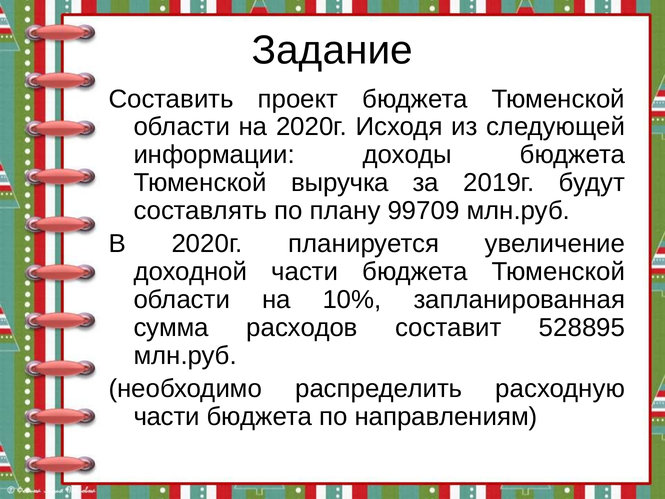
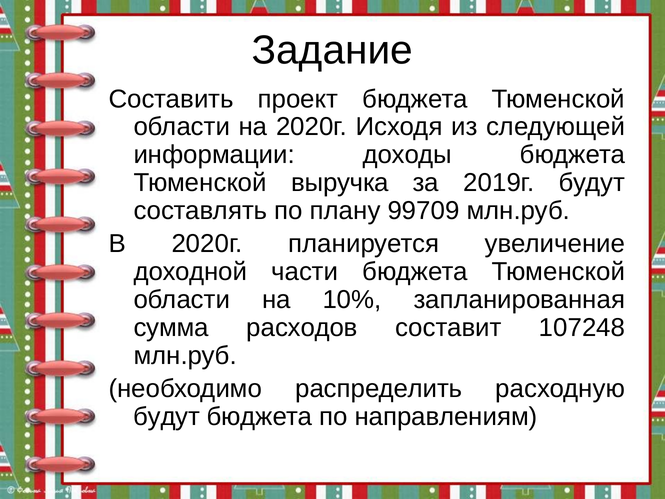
528895: 528895 -> 107248
части at (167, 417): части -> будут
